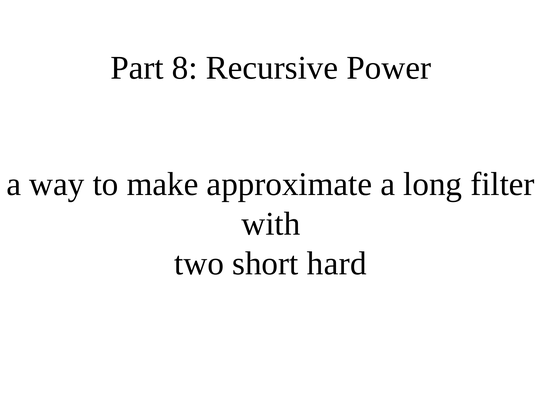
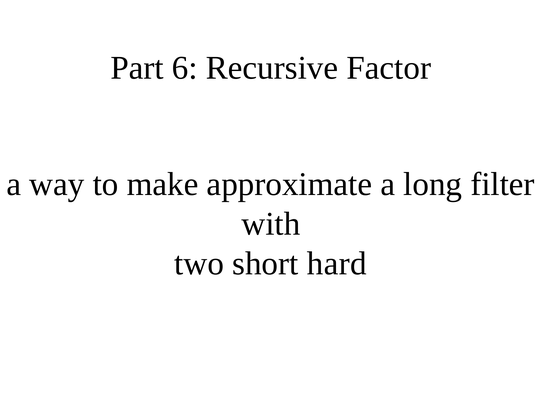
8: 8 -> 6
Power: Power -> Factor
